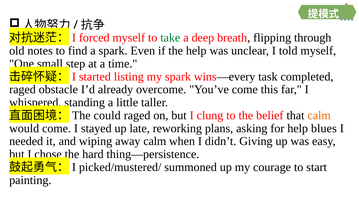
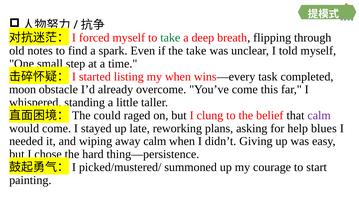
the help: help -> take
my spark: spark -> when
raged at (22, 90): raged -> moon
calm at (319, 115) colour: orange -> purple
